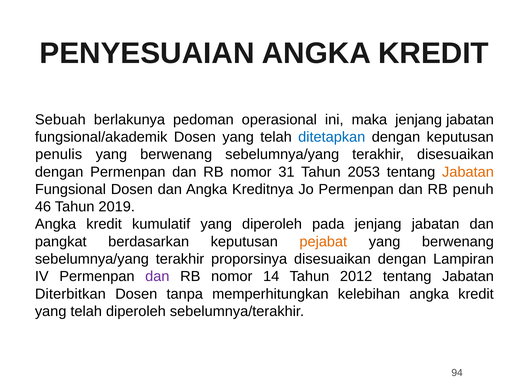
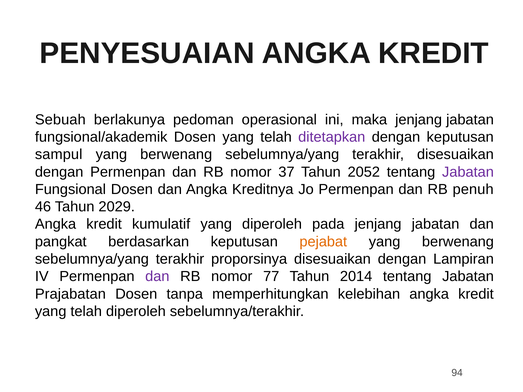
ditetapkan colour: blue -> purple
penulis: penulis -> sampul
31: 31 -> 37
2053: 2053 -> 2052
Jabatan at (468, 172) colour: orange -> purple
2019: 2019 -> 2029
14: 14 -> 77
2012: 2012 -> 2014
Diterbitkan: Diterbitkan -> Prajabatan
